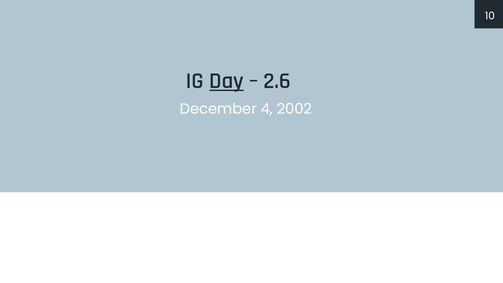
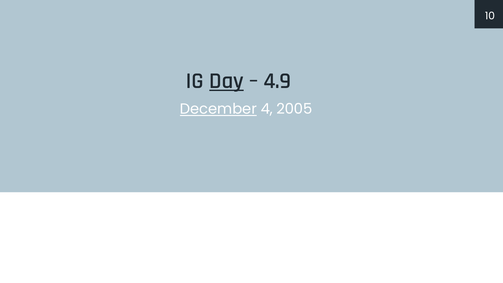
2.6: 2.6 -> 4.9
December underline: none -> present
2002: 2002 -> 2005
